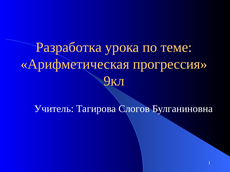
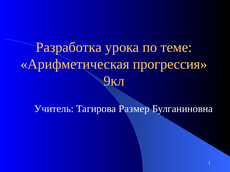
Слогов: Слогов -> Размер
